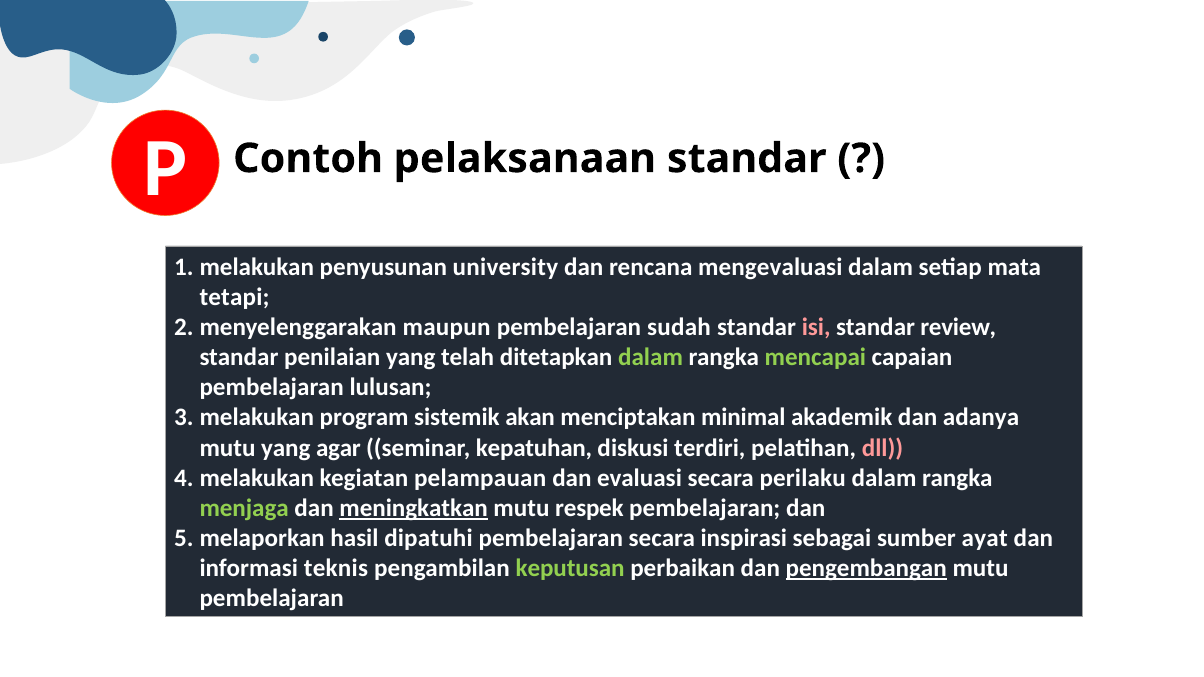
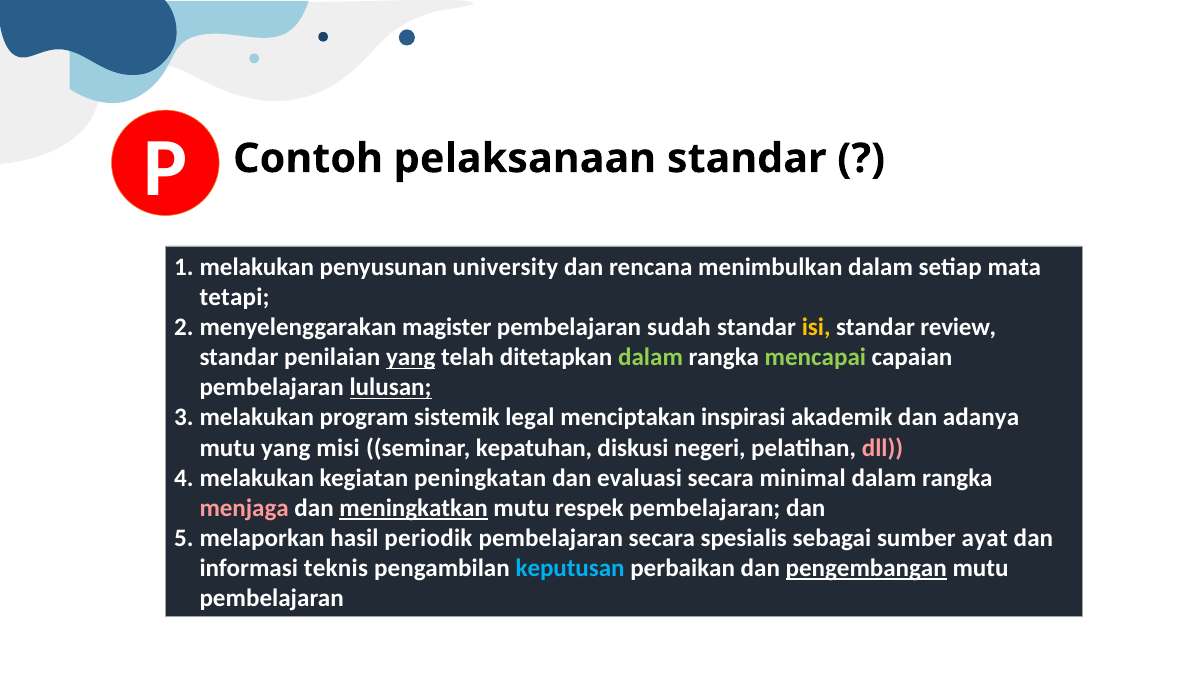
mengevaluasi: mengevaluasi -> menimbulkan
maupun: maupun -> magister
isi colour: pink -> yellow
yang at (411, 358) underline: none -> present
lulusan underline: none -> present
akan: akan -> legal
minimal: minimal -> inspirasi
agar: agar -> misi
terdiri: terdiri -> negeri
pelampauan: pelampauan -> peningkatan
perilaku: perilaku -> minimal
menjaga colour: light green -> pink
dipatuhi: dipatuhi -> periodik
inspirasi: inspirasi -> spesialis
keputusan colour: light green -> light blue
